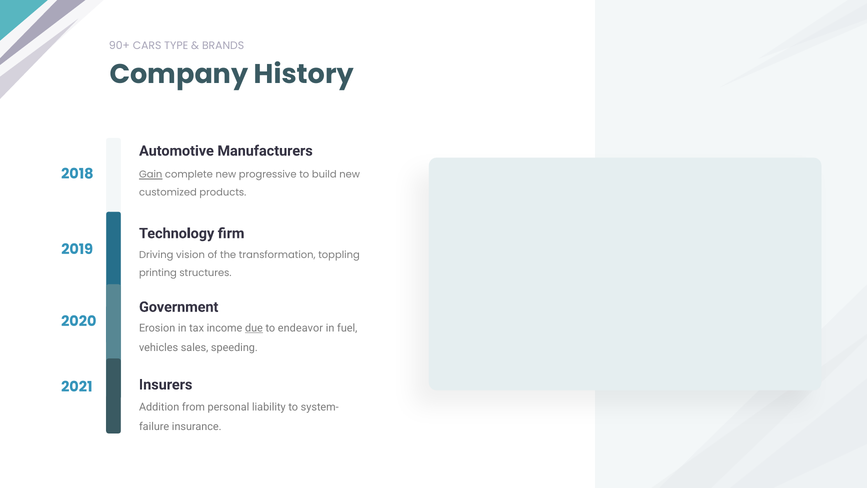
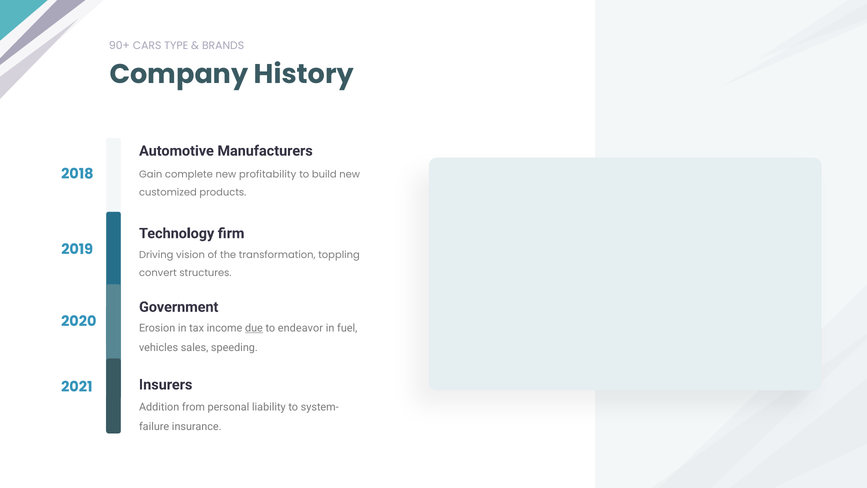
Gain underline: present -> none
progressive: progressive -> profitability
printing: printing -> convert
